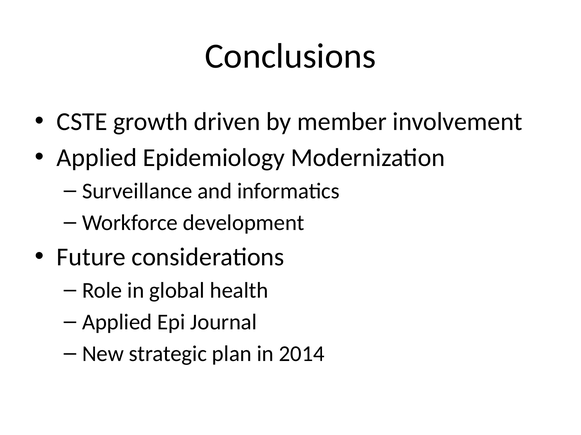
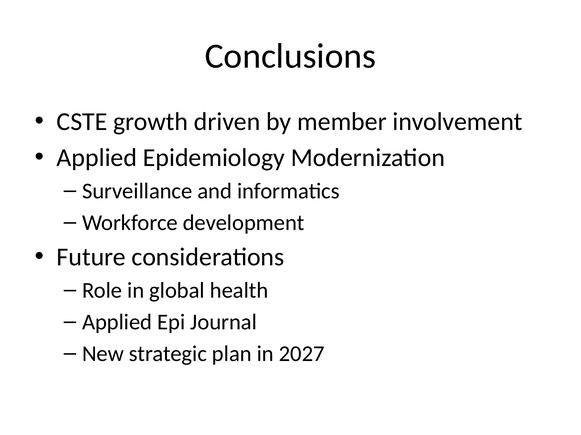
2014: 2014 -> 2027
